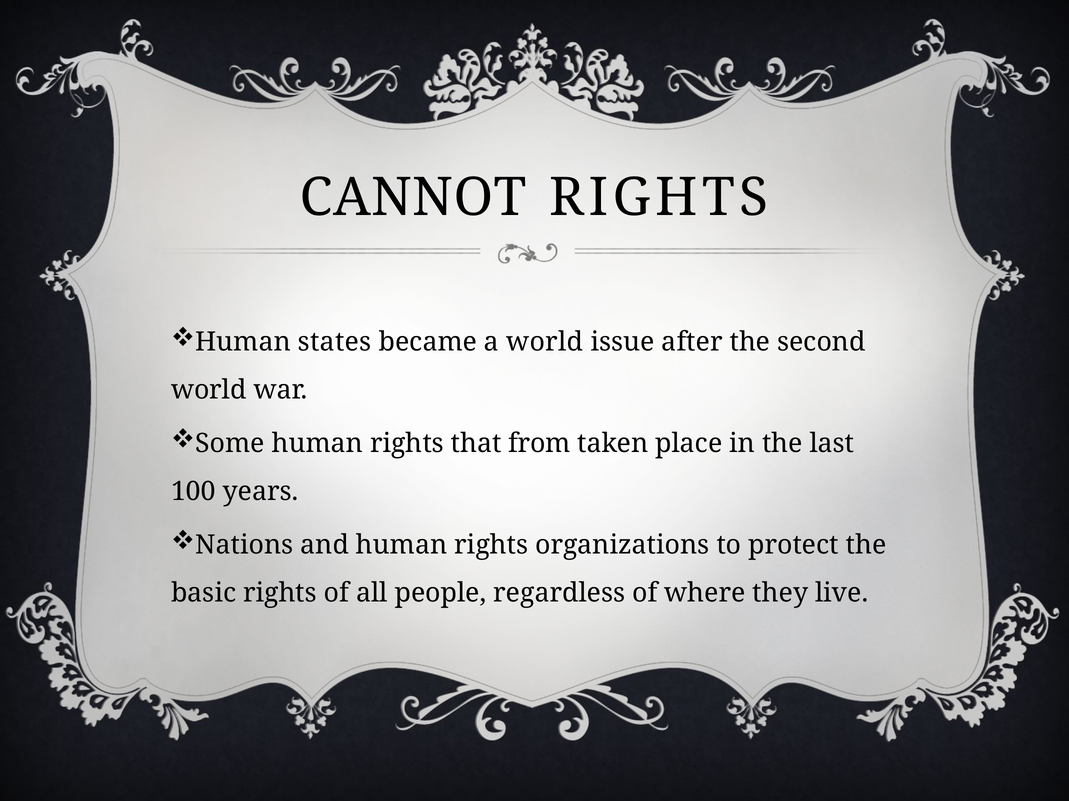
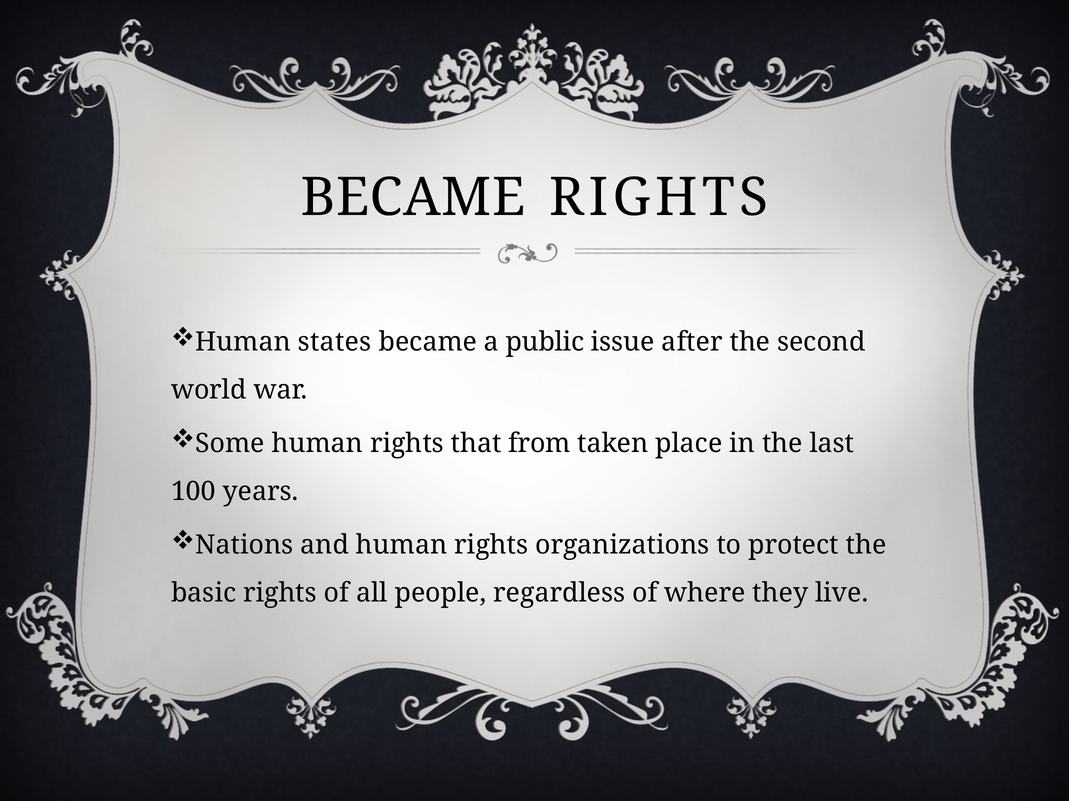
CANNOT at (413, 198): CANNOT -> BECAME
a world: world -> public
